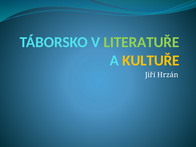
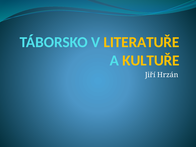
LITERATUŘE colour: light green -> yellow
